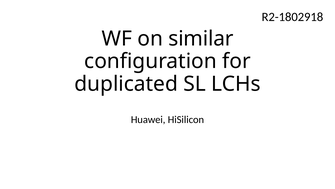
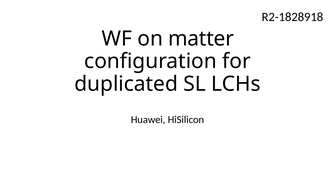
R2-1802918: R2-1802918 -> R2-1828918
similar: similar -> matter
